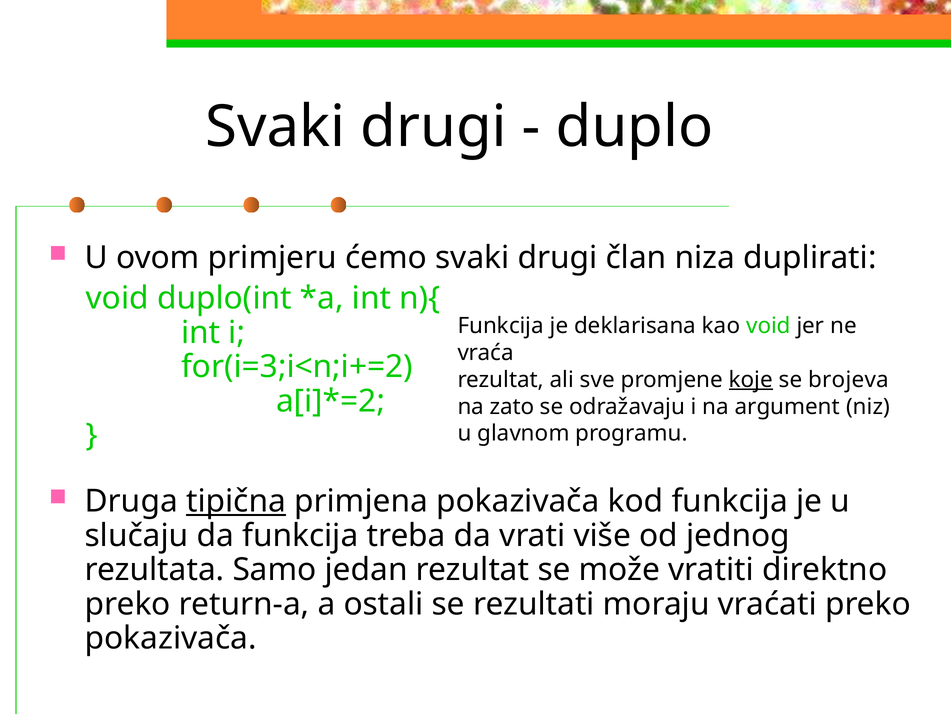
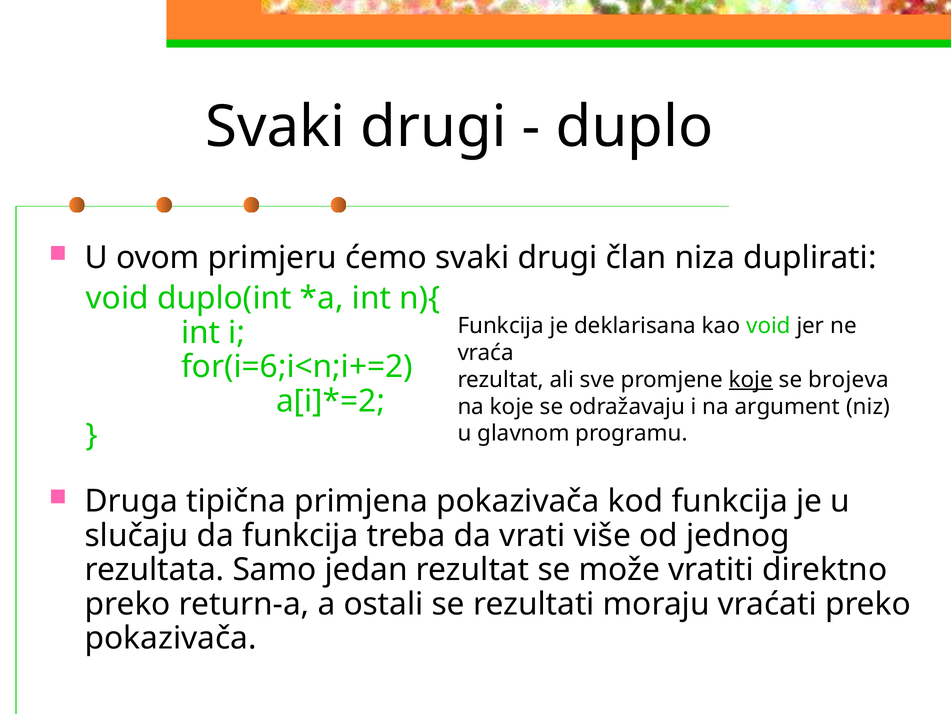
for(i=3;i<n;i+=2: for(i=3;i<n;i+=2 -> for(i=6;i<n;i+=2
na zato: zato -> koje
tipična underline: present -> none
